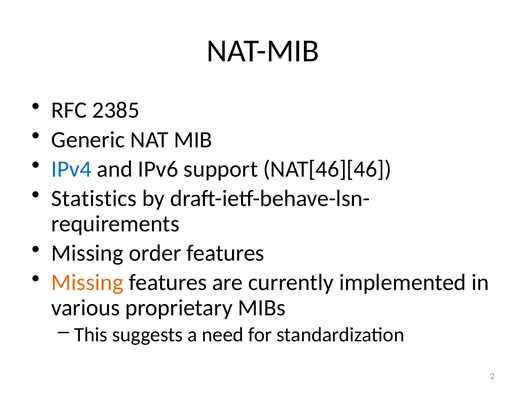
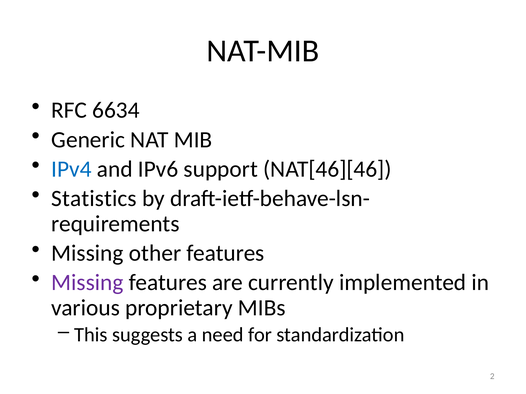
2385: 2385 -> 6634
order: order -> other
Missing at (87, 283) colour: orange -> purple
